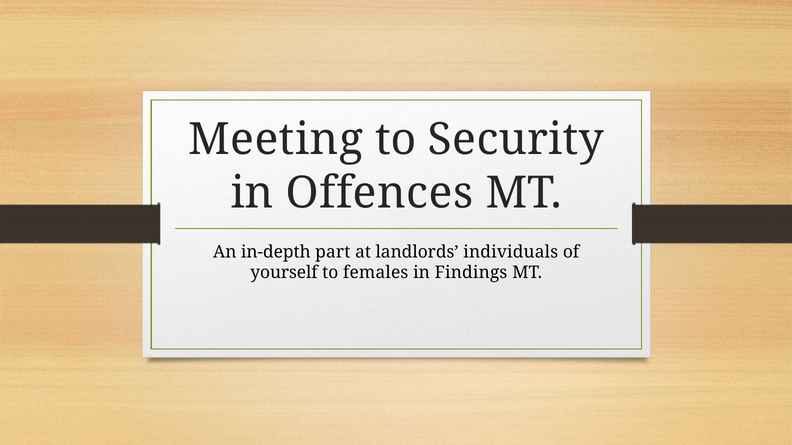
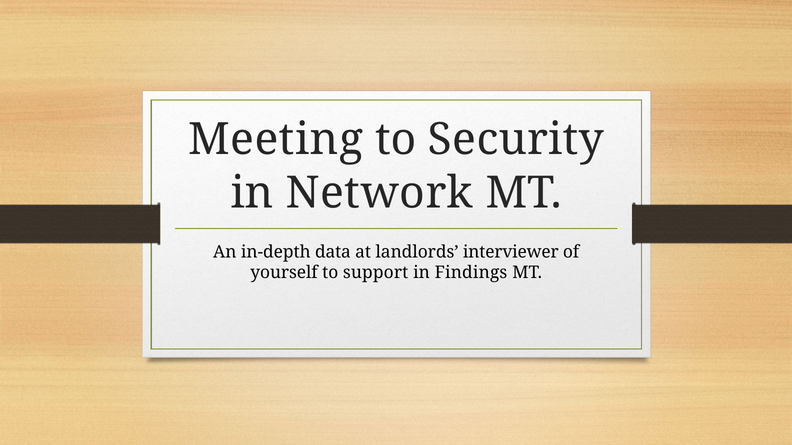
Offences: Offences -> Network
part: part -> data
individuals: individuals -> interviewer
females: females -> support
